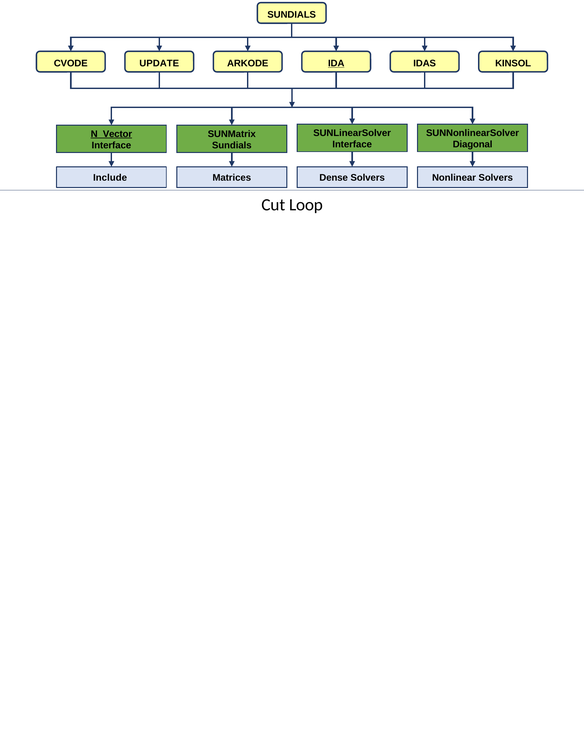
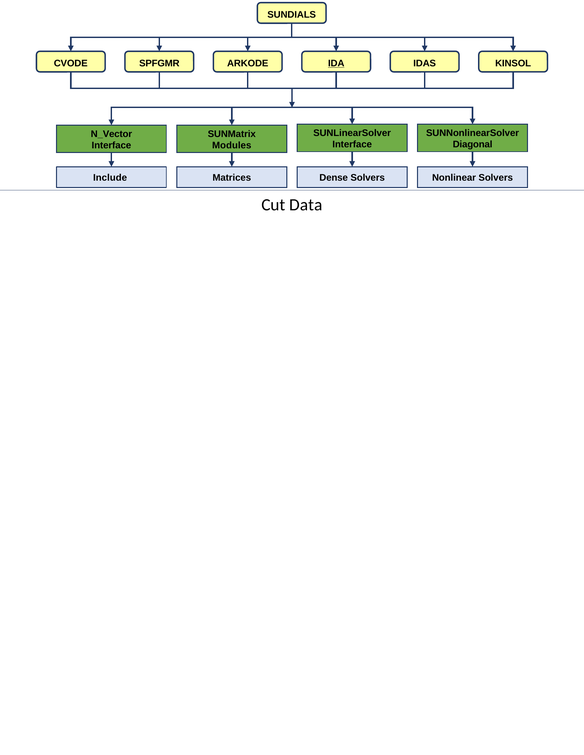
UPDATE: UPDATE -> SPFGMR
N_Vector underline: present -> none
Sundials at (232, 145): Sundials -> Modules
Loop: Loop -> Data
